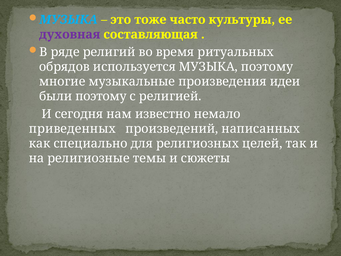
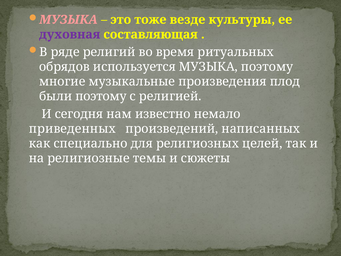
МУЗЫКА at (69, 20) colour: light blue -> pink
часто: часто -> везде
идеи: идеи -> плод
